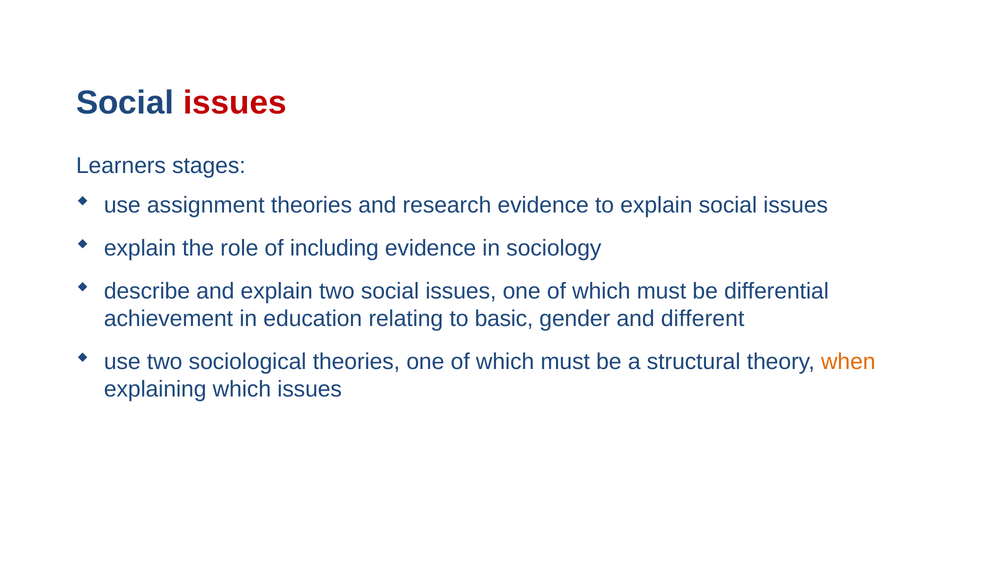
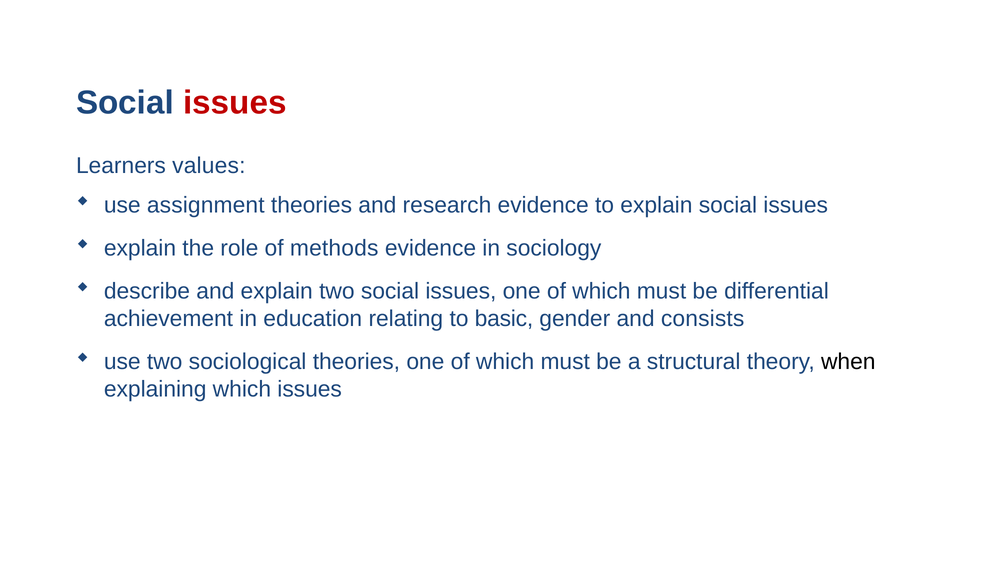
stages: stages -> values
including: including -> methods
different: different -> consists
when colour: orange -> black
